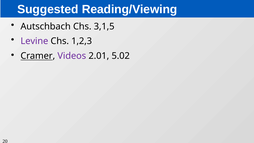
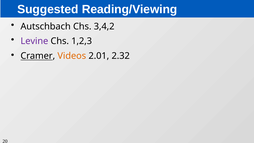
3,1,5: 3,1,5 -> 3,4,2
Videos colour: purple -> orange
5.02: 5.02 -> 2.32
